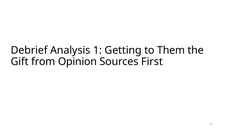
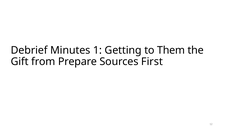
Analysis: Analysis -> Minutes
Opinion: Opinion -> Prepare
